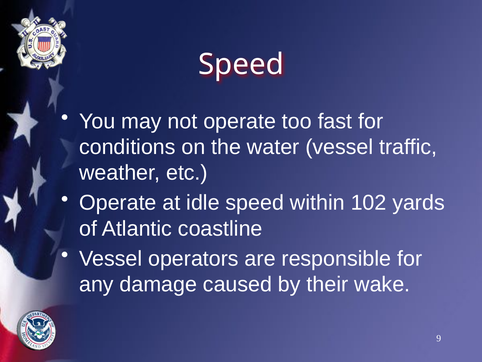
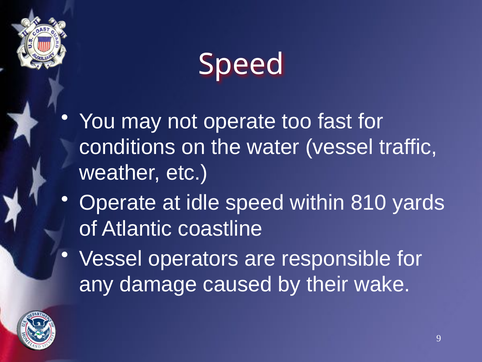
102: 102 -> 810
